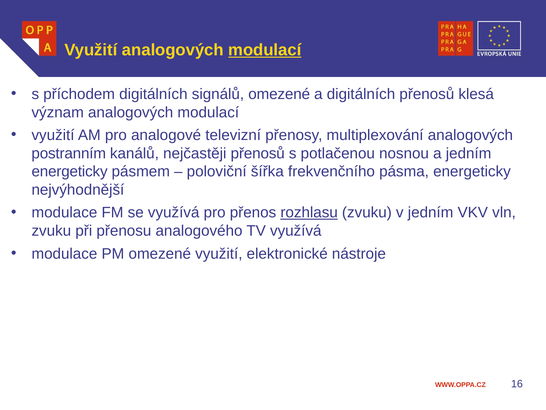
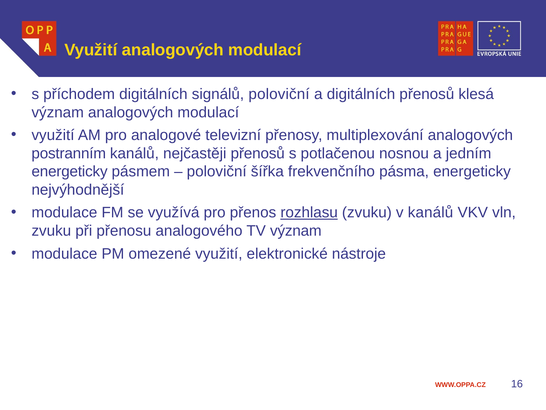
modulací at (265, 50) underline: present -> none
signálů omezené: omezené -> poloviční
v jedním: jedním -> kanálů
TV využívá: využívá -> význam
